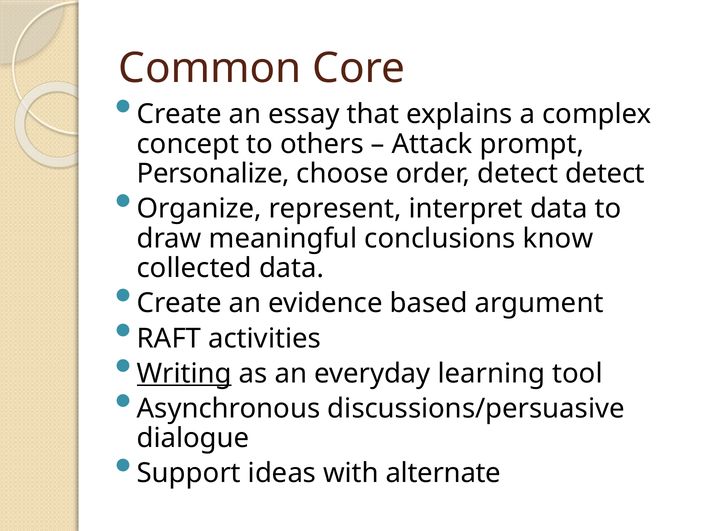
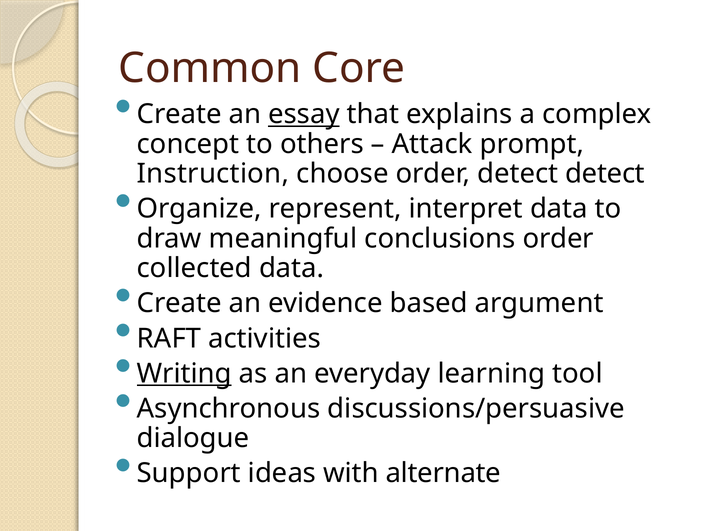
essay underline: none -> present
Personalize: Personalize -> Instruction
conclusions know: know -> order
